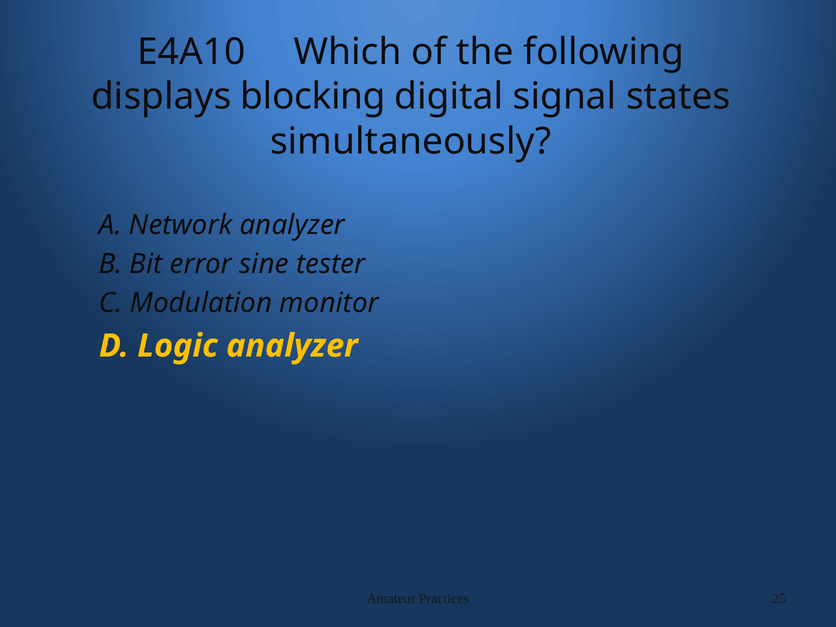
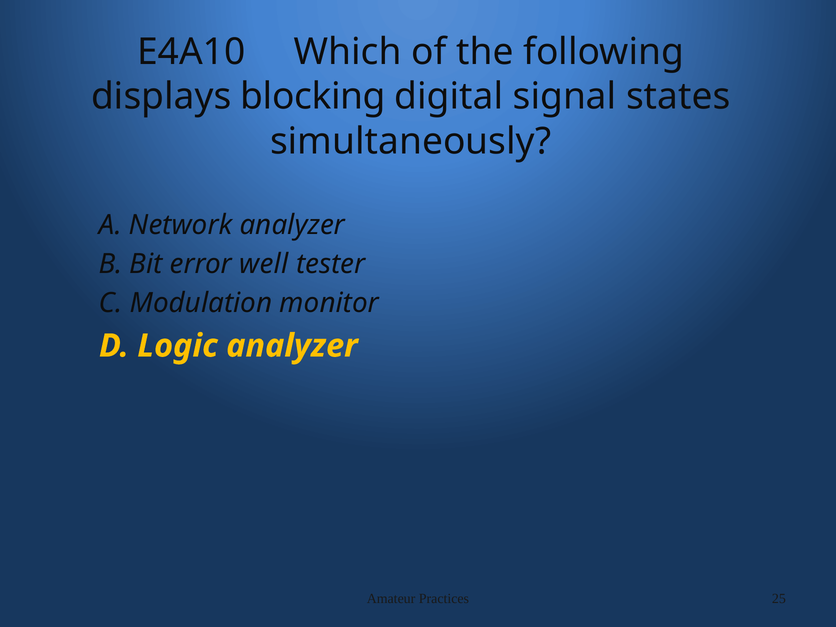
sine: sine -> well
